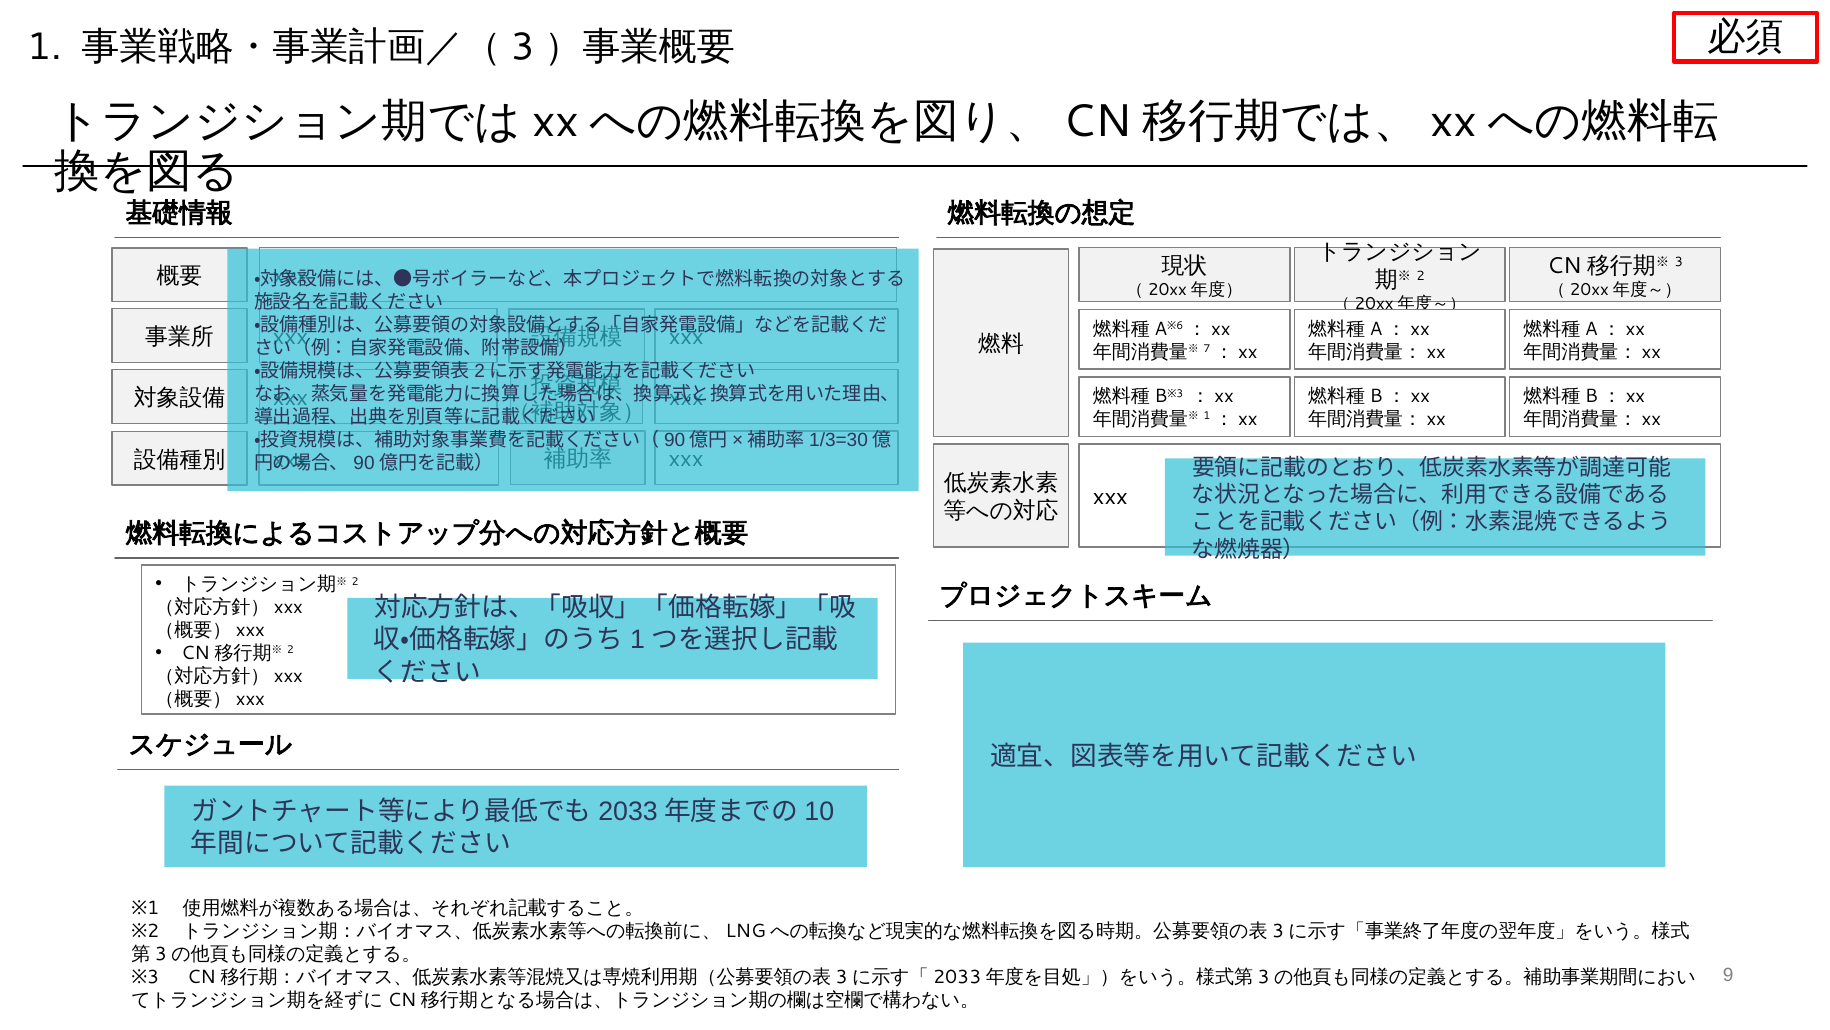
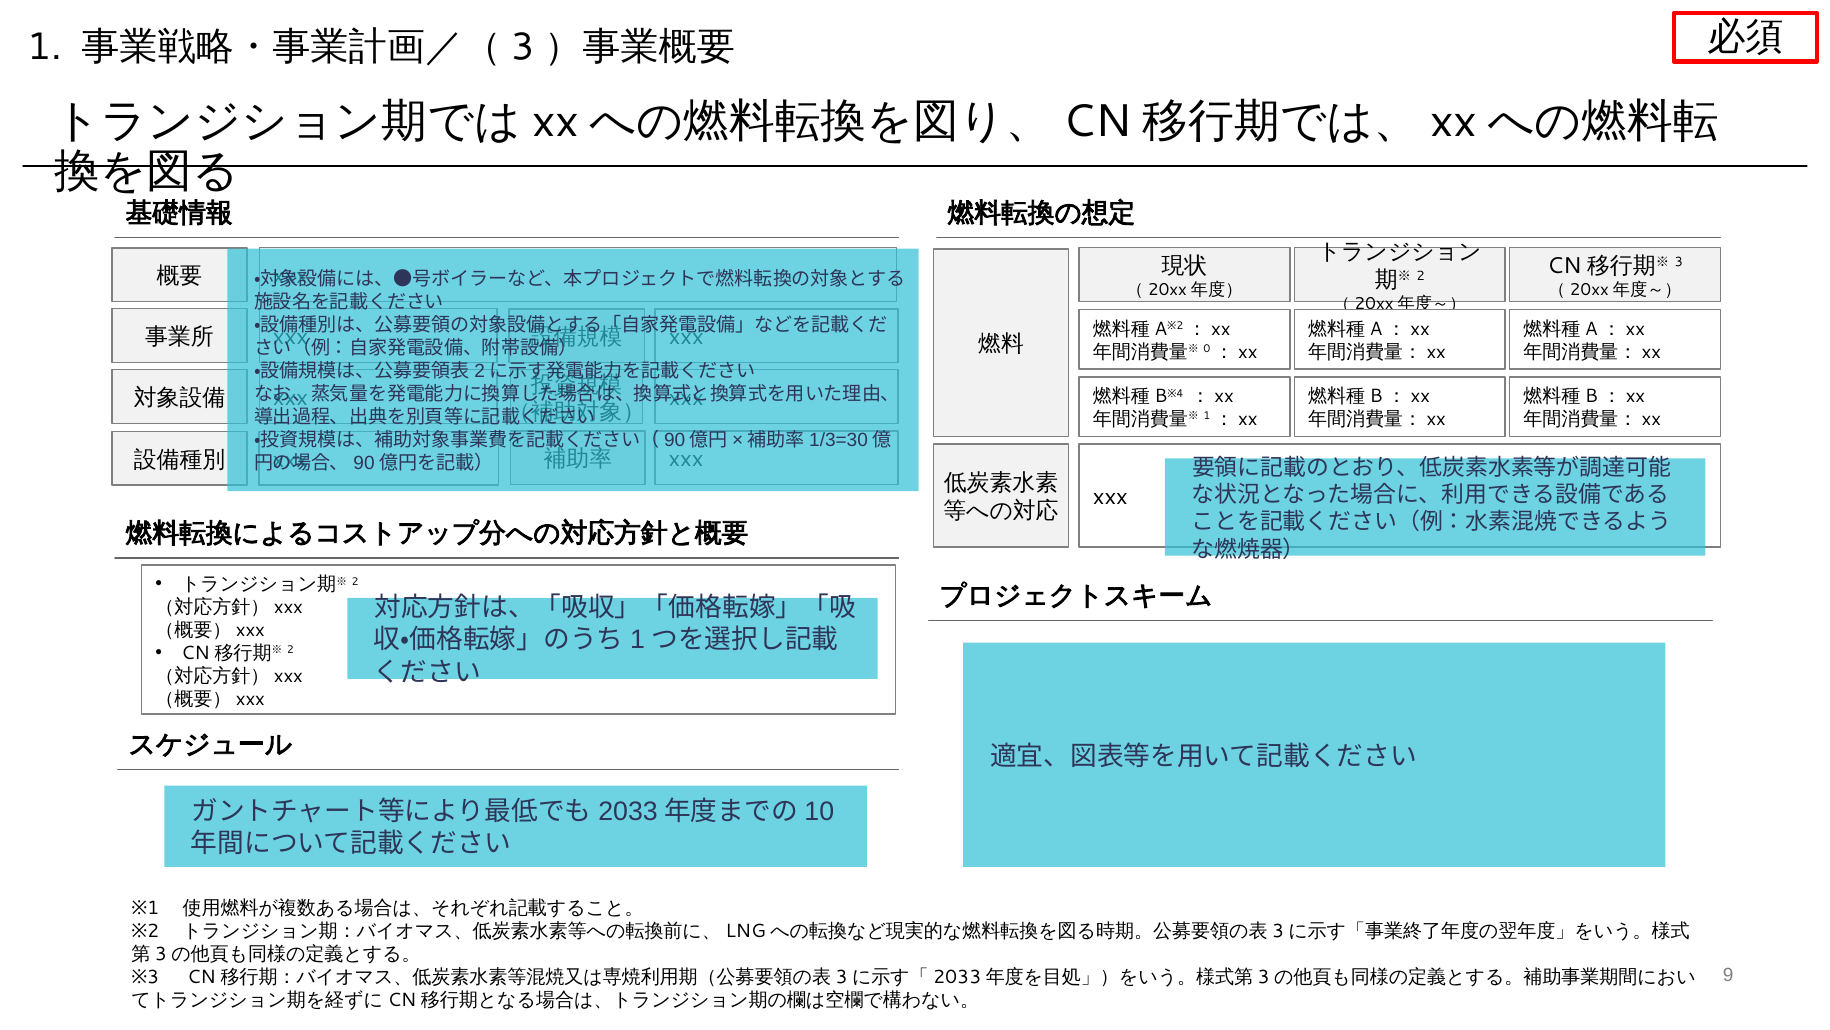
6 at (1180, 326): 6 -> 2
7: 7 -> 0
3 at (1180, 393): 3 -> 4
